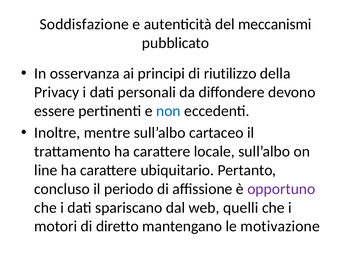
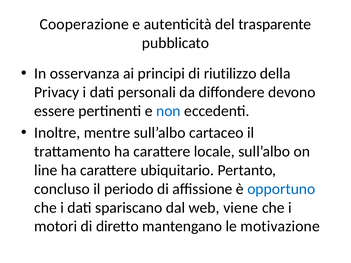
Soddisfazione: Soddisfazione -> Cooperazione
meccanismi: meccanismi -> trasparente
opportuno colour: purple -> blue
quelli: quelli -> viene
